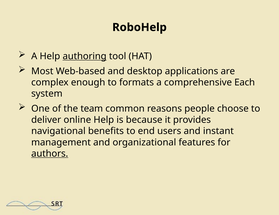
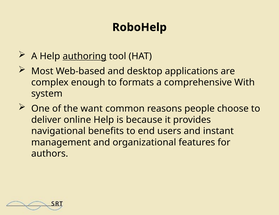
Each: Each -> With
team: team -> want
authors underline: present -> none
